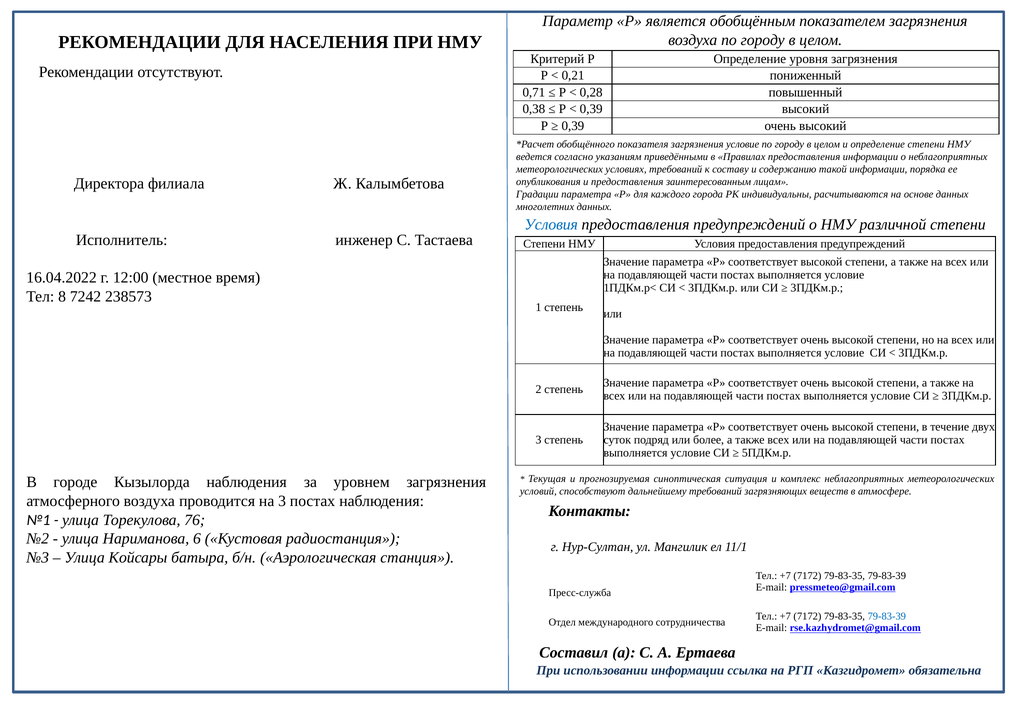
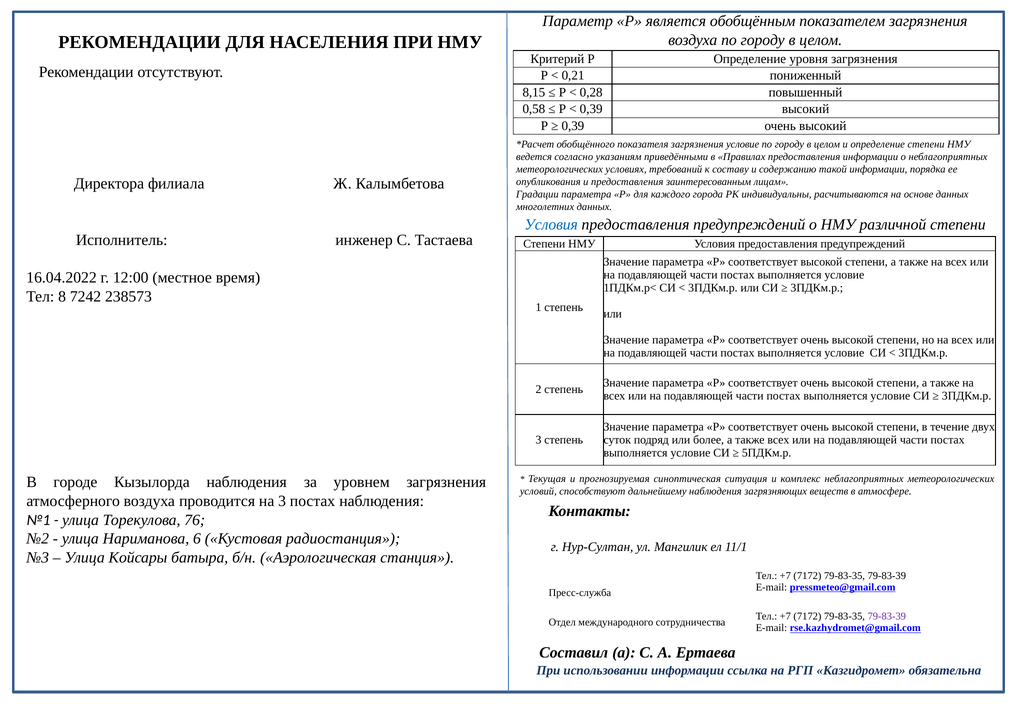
0,71: 0,71 -> 8,15
0,38: 0,38 -> 0,58
дальнейшему требований: требований -> наблюдения
79-83-39 at (887, 616) colour: blue -> purple
